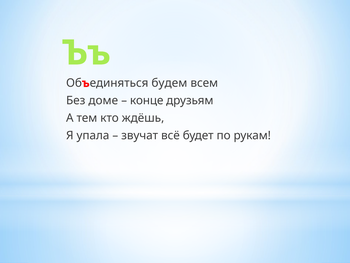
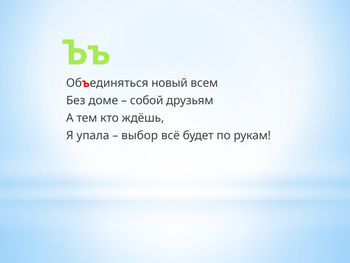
будем: будем -> новый
конце: конце -> собой
звучат: звучат -> выбор
